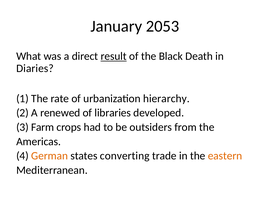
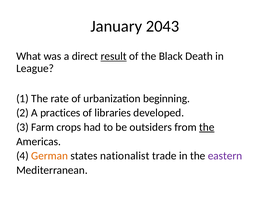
2053: 2053 -> 2043
Diaries: Diaries -> League
hierarchy: hierarchy -> beginning
renewed: renewed -> practices
the at (207, 127) underline: none -> present
converting: converting -> nationalist
eastern colour: orange -> purple
